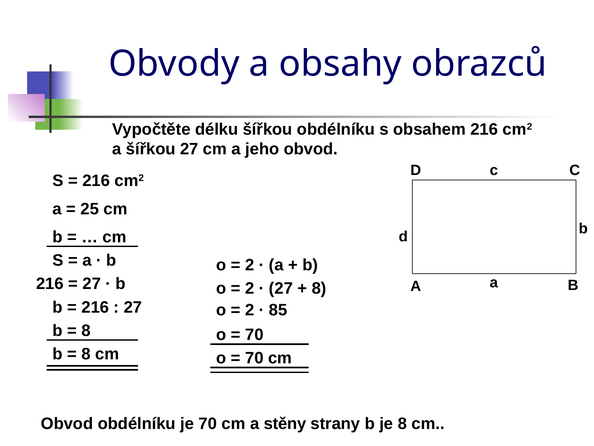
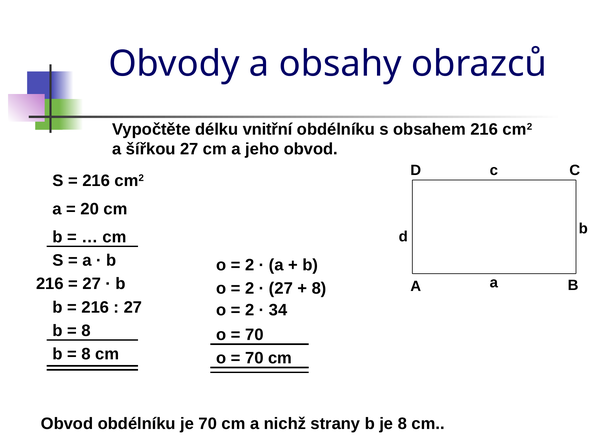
délku šířkou: šířkou -> vnitřní
25: 25 -> 20
85: 85 -> 34
stěny: stěny -> nichž
